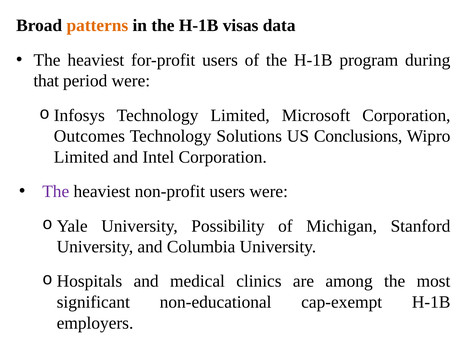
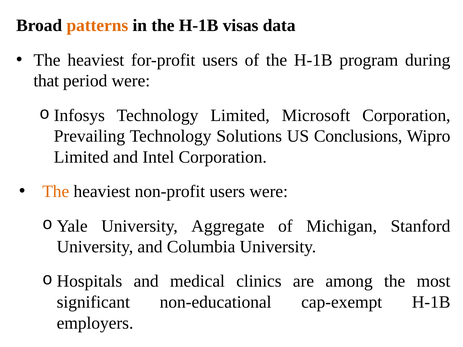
Outcomes: Outcomes -> Prevailing
The at (56, 192) colour: purple -> orange
Possibility: Possibility -> Aggregate
